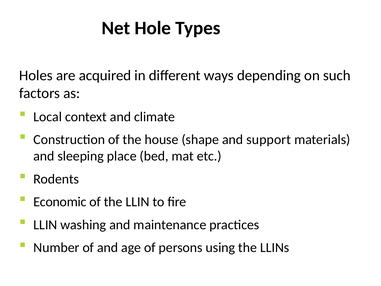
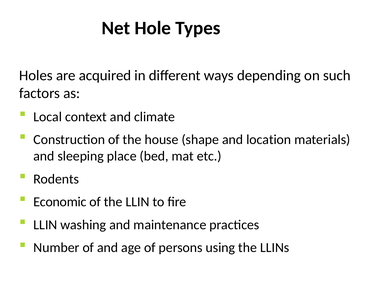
support: support -> location
